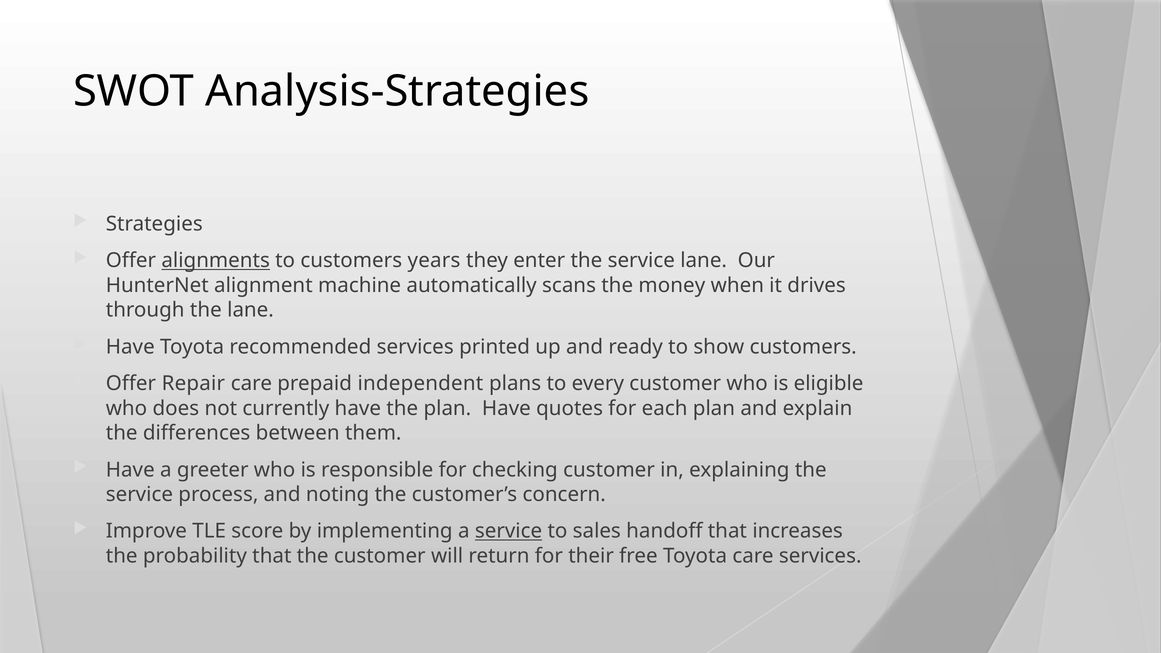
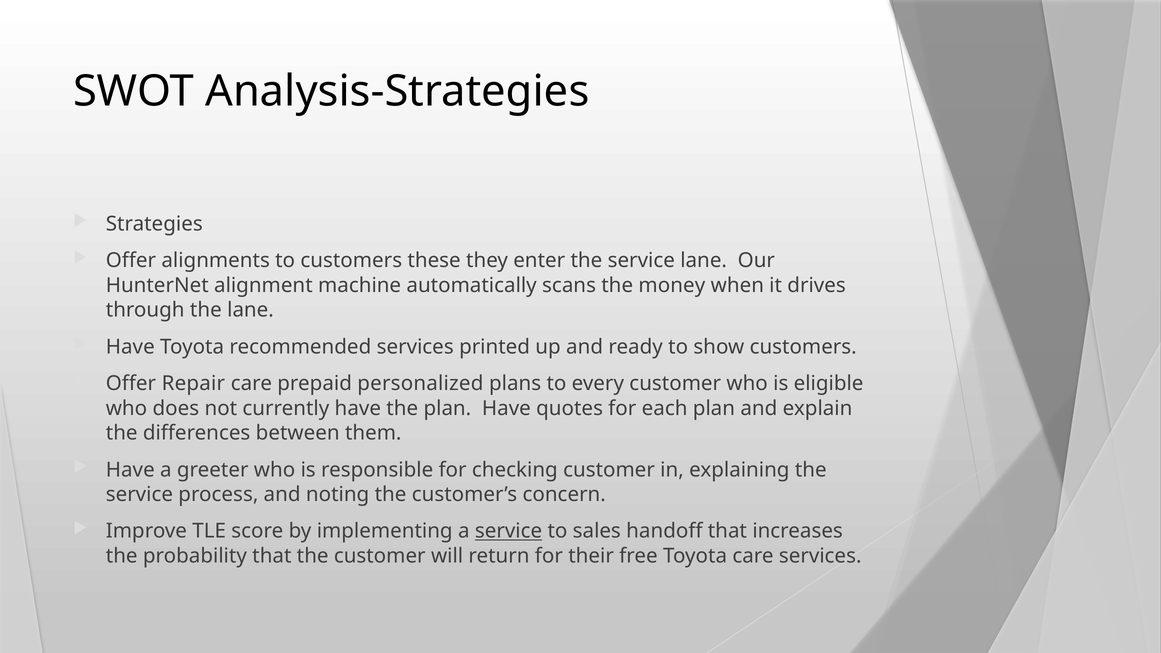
alignments underline: present -> none
years: years -> these
independent: independent -> personalized
